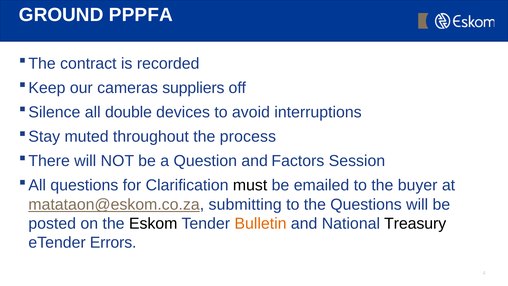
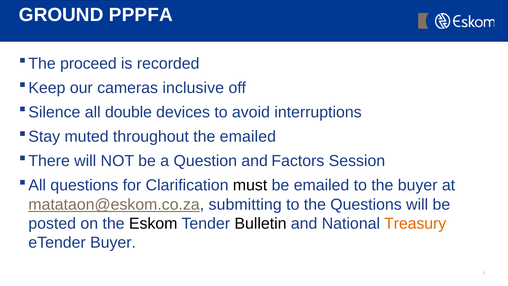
contract: contract -> proceed
suppliers: suppliers -> inclusive
the process: process -> emailed
Bulletin colour: orange -> black
Treasury colour: black -> orange
eTender Errors: Errors -> Buyer
